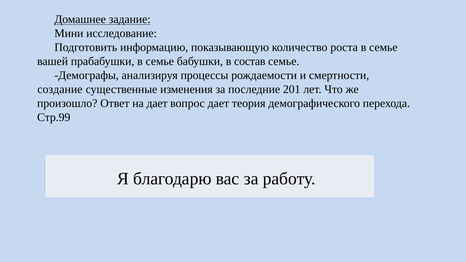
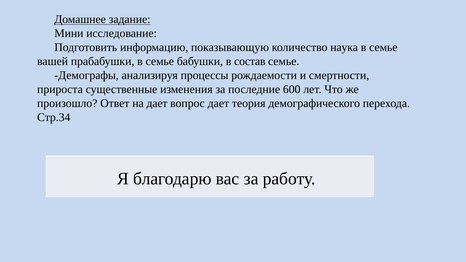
роста: роста -> наука
создание: создание -> прироста
201: 201 -> 600
Стр.99: Стр.99 -> Стр.34
